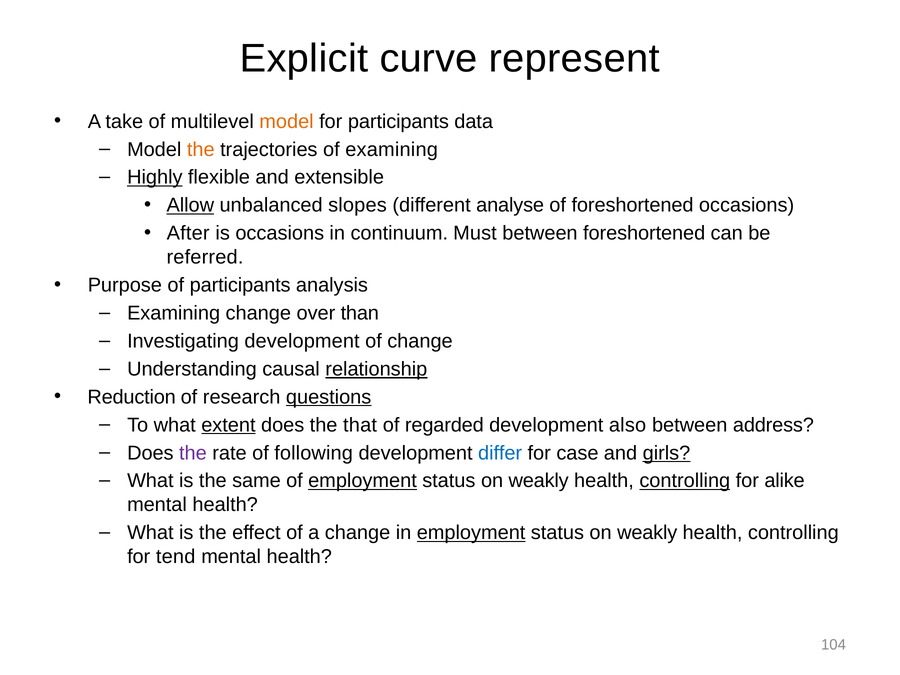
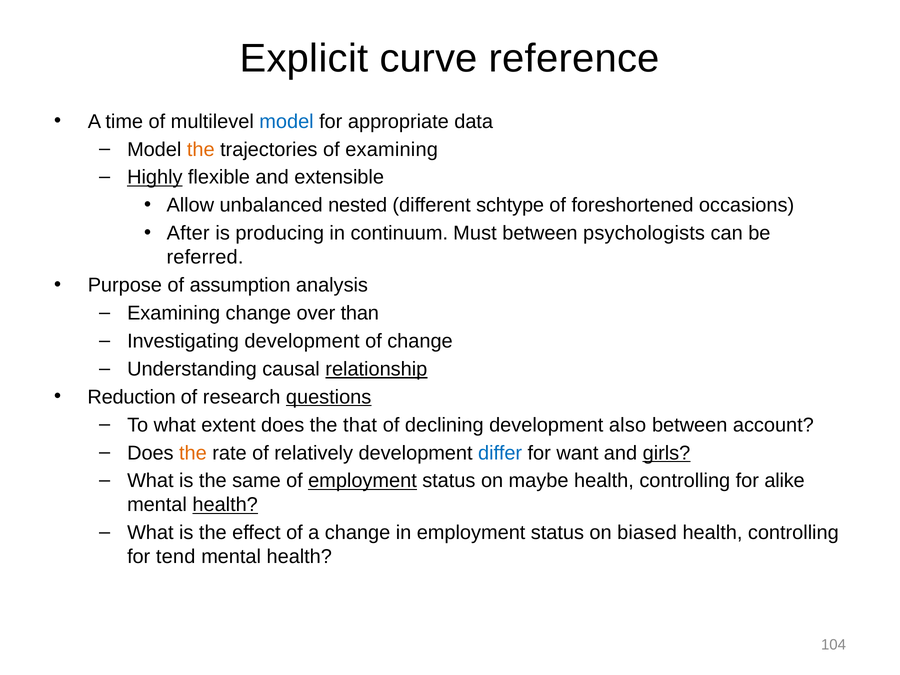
represent: represent -> reference
take: take -> time
model at (286, 121) colour: orange -> blue
for participants: participants -> appropriate
Allow underline: present -> none
slopes: slopes -> nested
analyse: analyse -> schtype
is occasions: occasions -> producing
between foreshortened: foreshortened -> psychologists
of participants: participants -> assumption
extent underline: present -> none
regarded: regarded -> declining
address: address -> account
the at (193, 453) colour: purple -> orange
following: following -> relatively
case: case -> want
weakly at (539, 481): weakly -> maybe
controlling at (685, 481) underline: present -> none
health at (225, 505) underline: none -> present
employment at (471, 533) underline: present -> none
weakly at (647, 533): weakly -> biased
